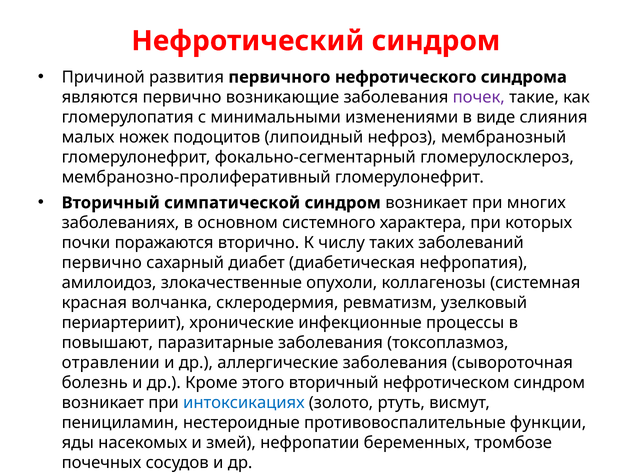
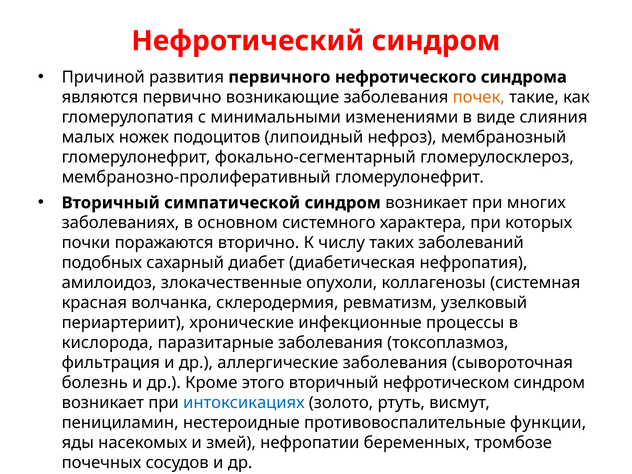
почек colour: purple -> orange
первично at (102, 263): первично -> подобных
повышают: повышают -> кислорода
отравлении: отравлении -> фильтрация
